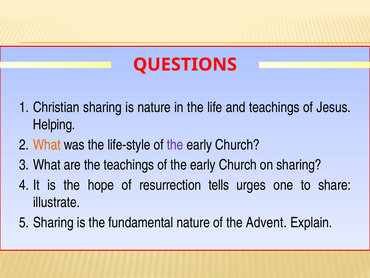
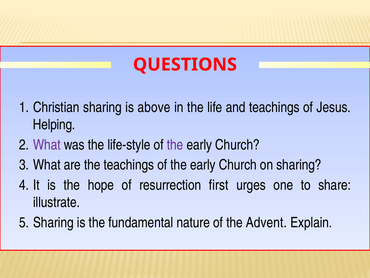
is nature: nature -> above
What at (47, 144) colour: orange -> purple
tells: tells -> first
